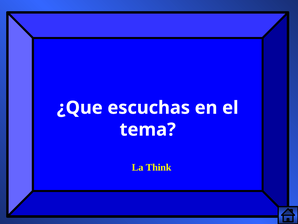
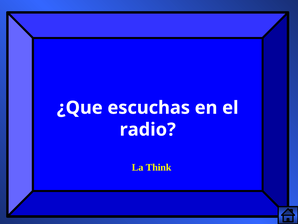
tema: tema -> radio
